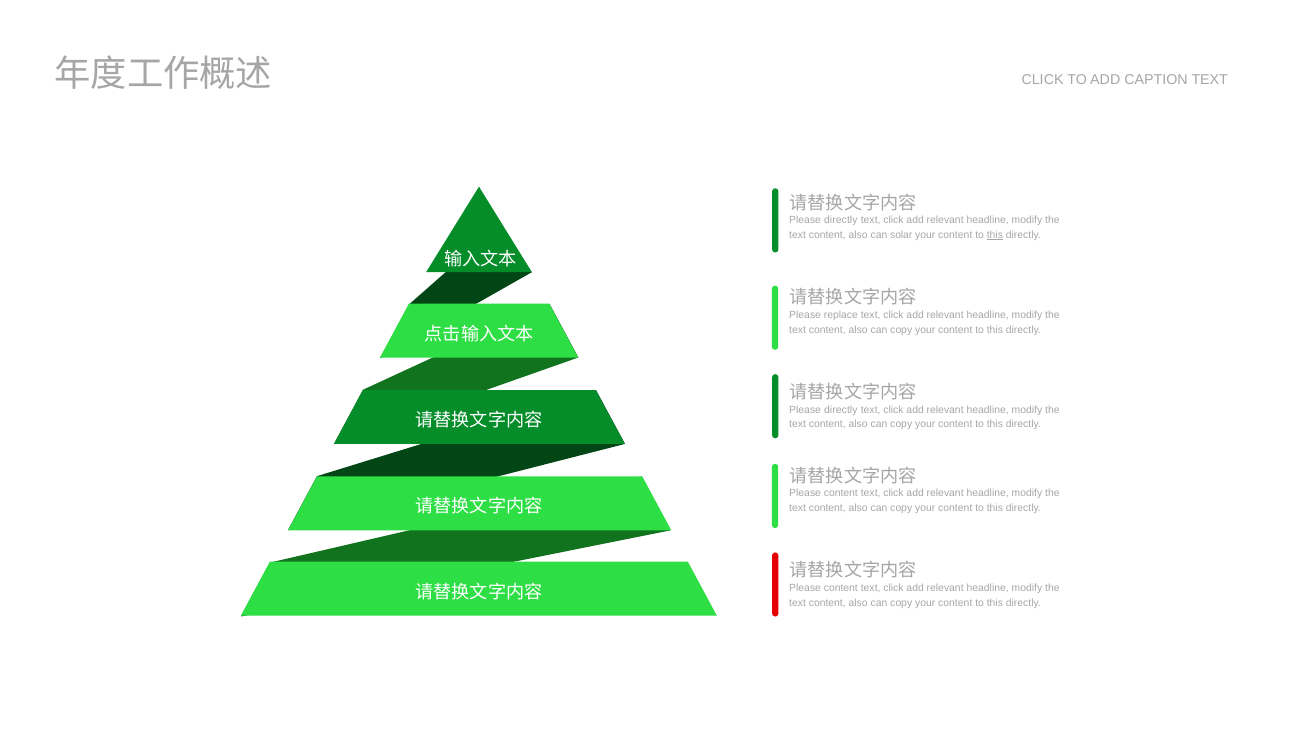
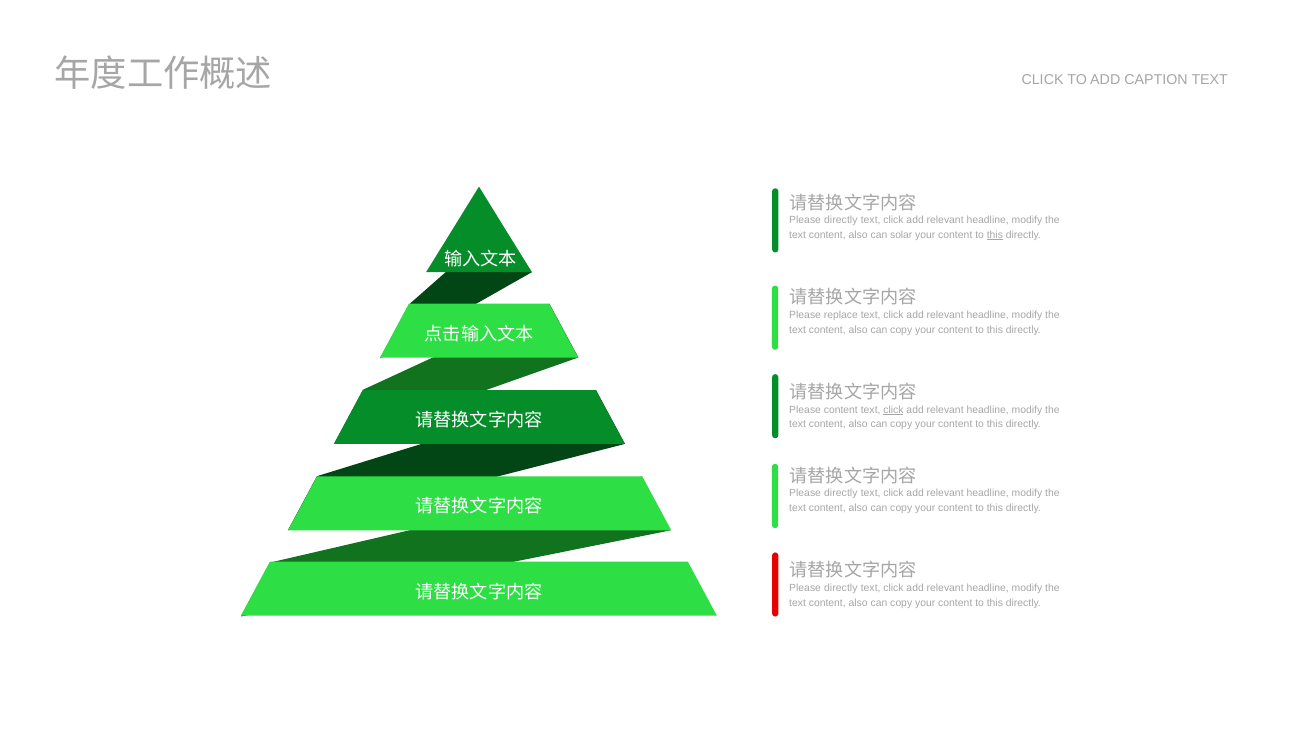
directly at (841, 410): directly -> content
click at (893, 410) underline: none -> present
content at (841, 493): content -> directly
content at (841, 588): content -> directly
